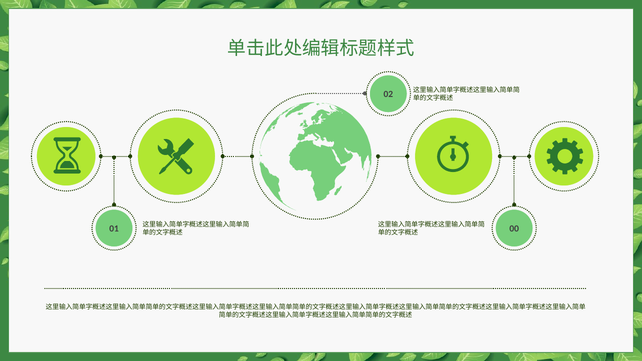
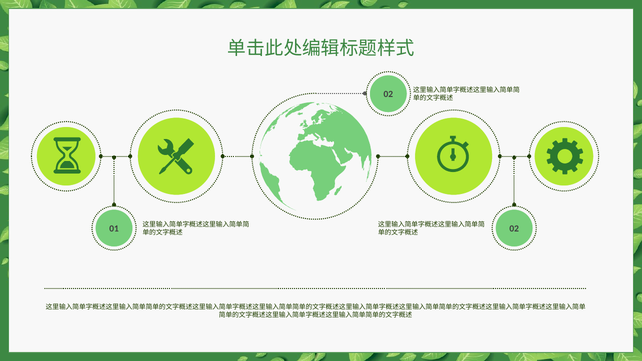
01 00: 00 -> 02
